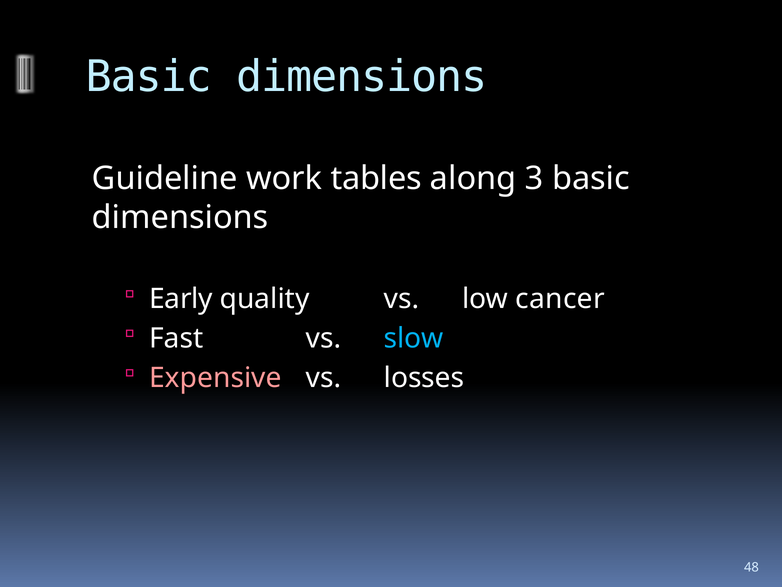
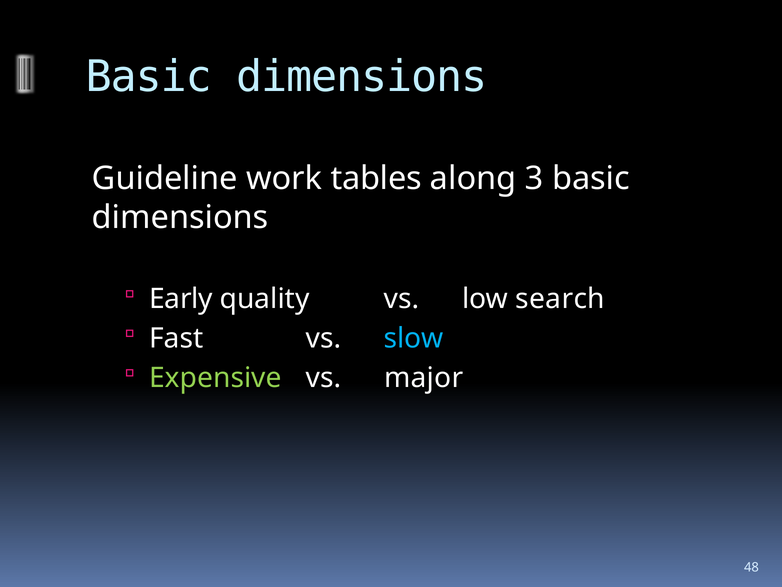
cancer: cancer -> search
Expensive colour: pink -> light green
losses: losses -> major
